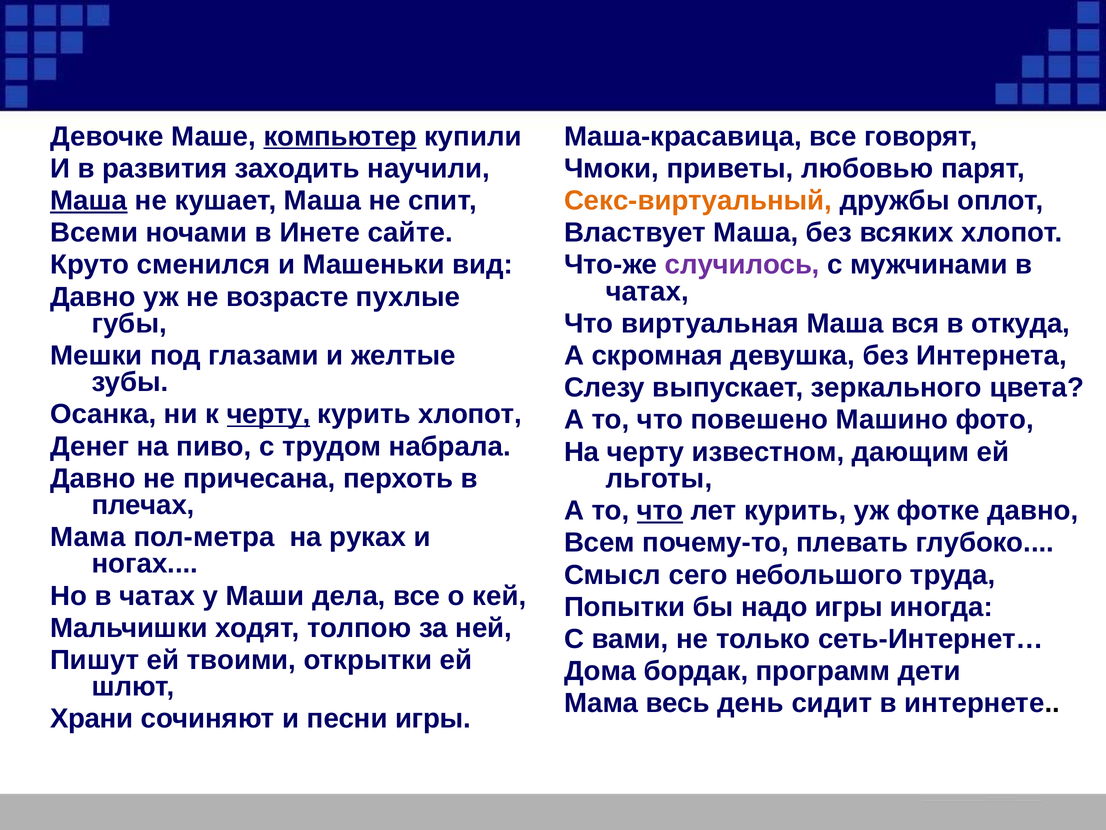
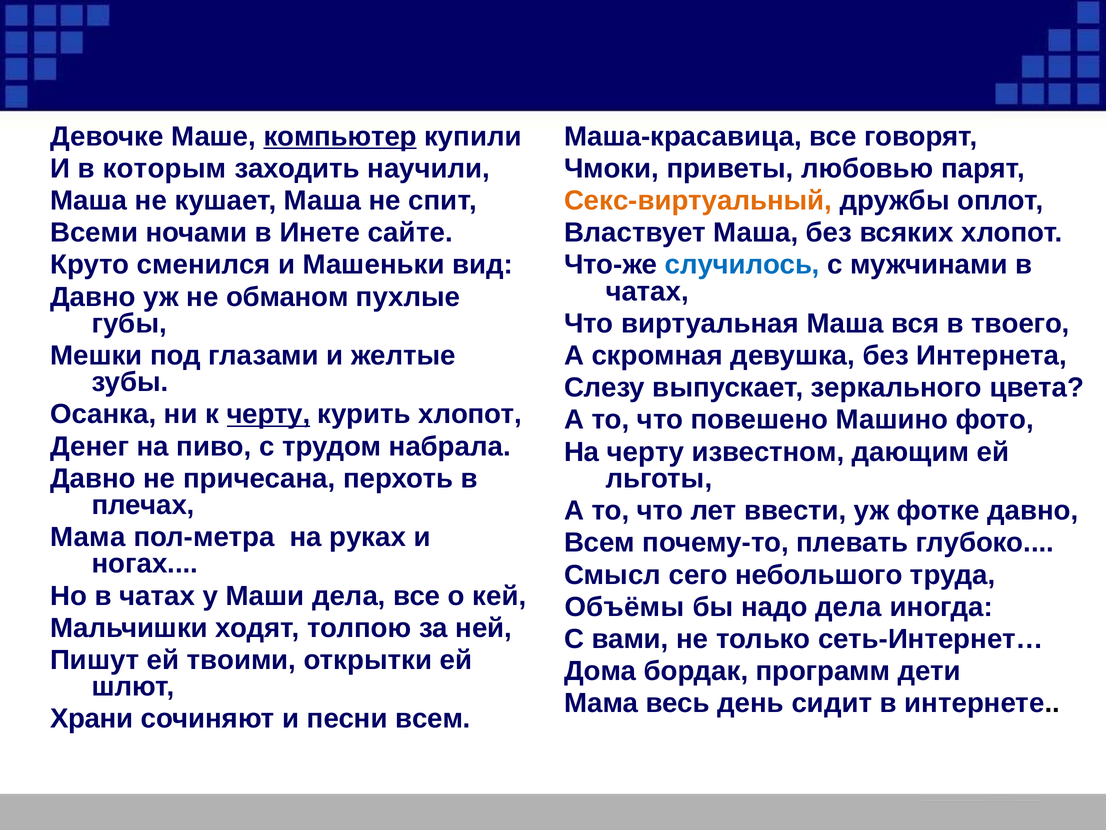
развития: развития -> которым
Маша at (89, 200) underline: present -> none
случилось colour: purple -> blue
возрасте: возрасте -> обманом
откуда: откуда -> твоего
что at (660, 510) underline: present -> none
лет курить: курить -> ввести
Попытки: Попытки -> Объёмы
надо игры: игры -> дела
песни игры: игры -> всем
